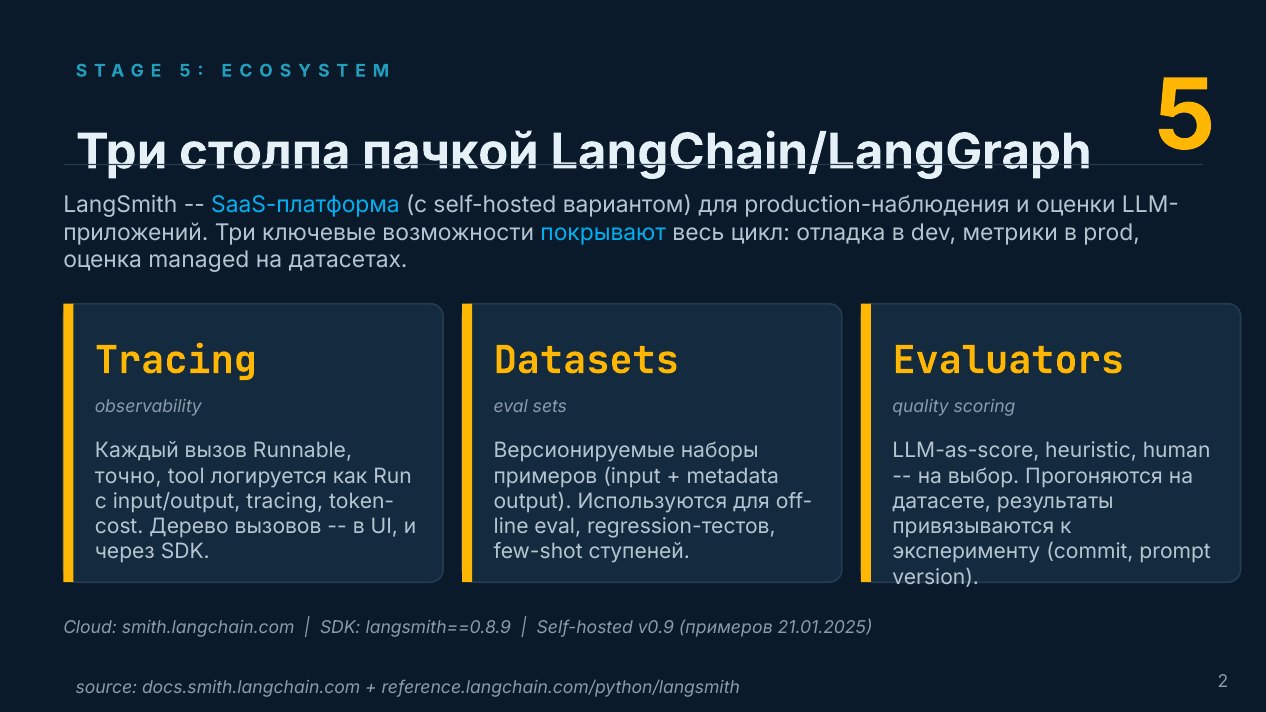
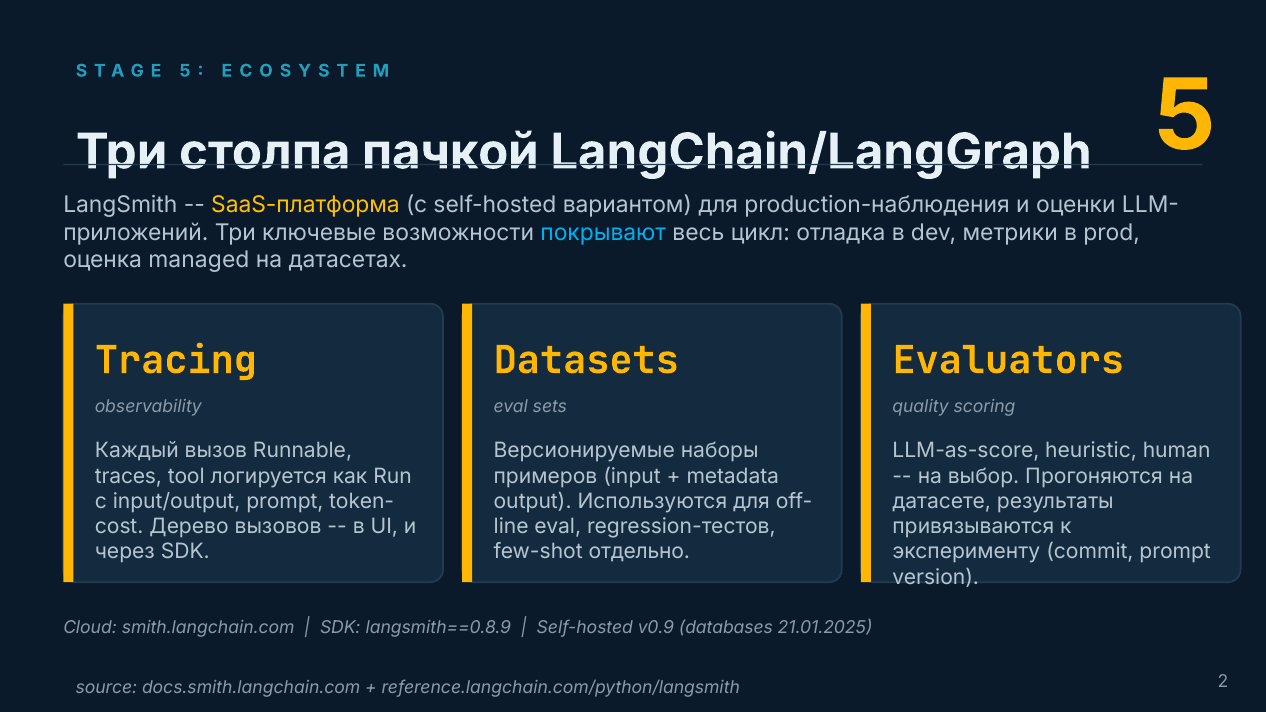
SaaS-платформа colour: light blue -> yellow
точно: точно -> traces
input/output tracing: tracing -> prompt
ступеней: ступеней -> отдельно
v0.9 примеров: примеров -> databases
